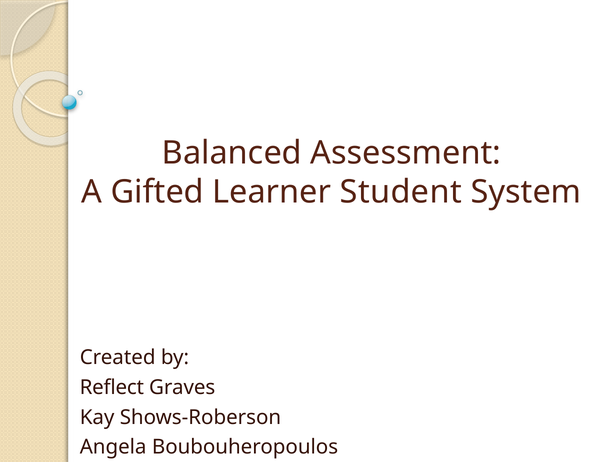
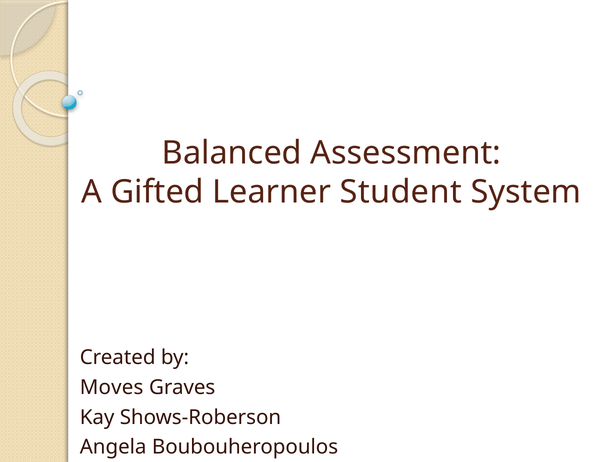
Reflect: Reflect -> Moves
